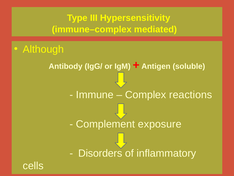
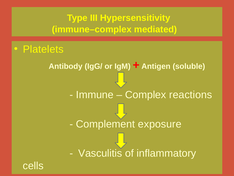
Although: Although -> Platelets
Disorders: Disorders -> Vasculitis
